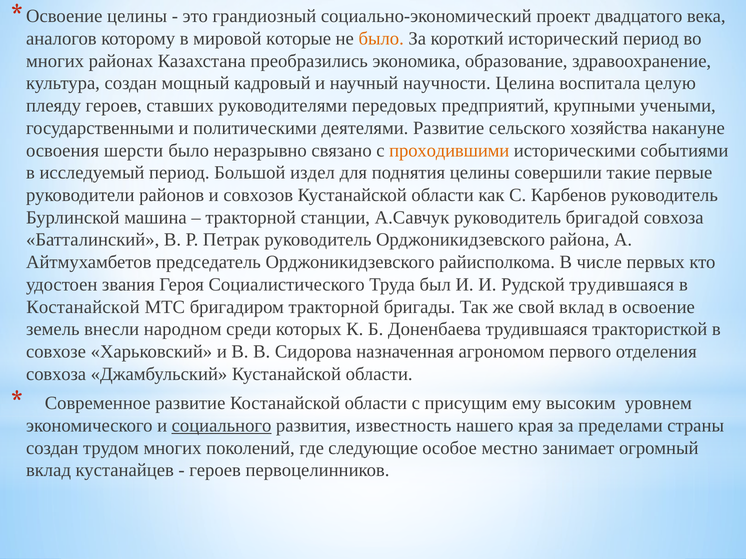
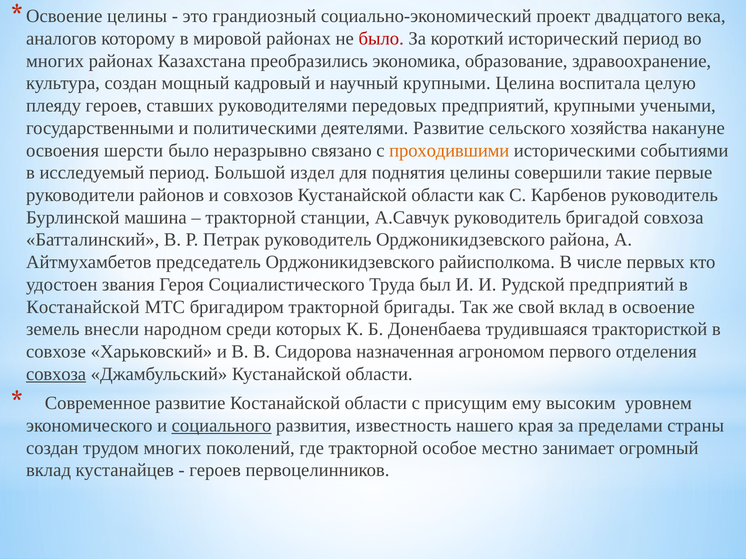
мировой которые: которые -> районах
было at (381, 39) colour: orange -> red
научный научности: научности -> крупными
Рудской трудившаяся: трудившаяся -> предприятий
совхоза at (56, 374) underline: none -> present
где следующие: следующие -> тракторной
